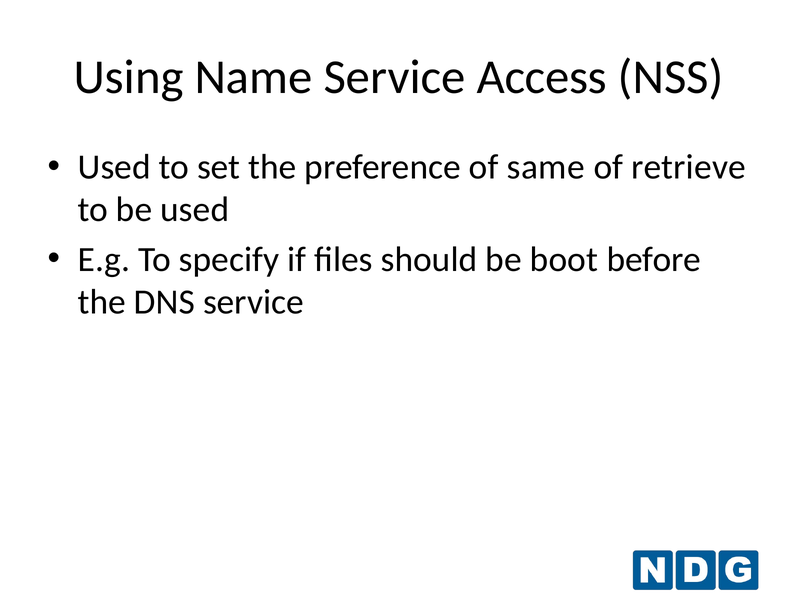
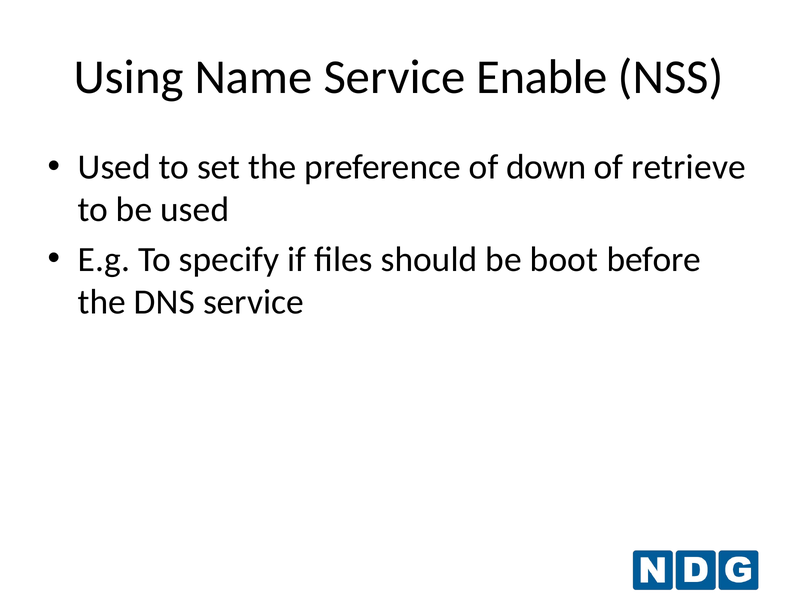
Access: Access -> Enable
same: same -> down
